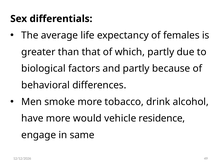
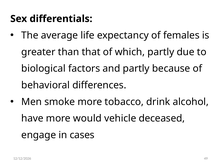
residence: residence -> deceased
same: same -> cases
